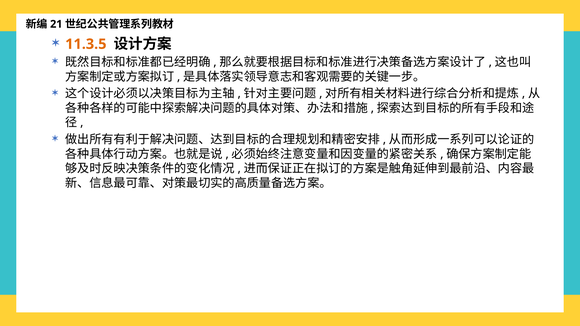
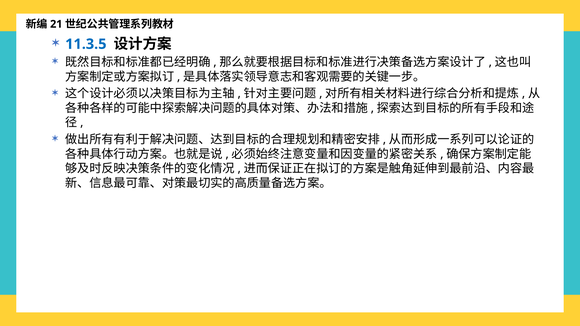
11.3.5 colour: orange -> blue
